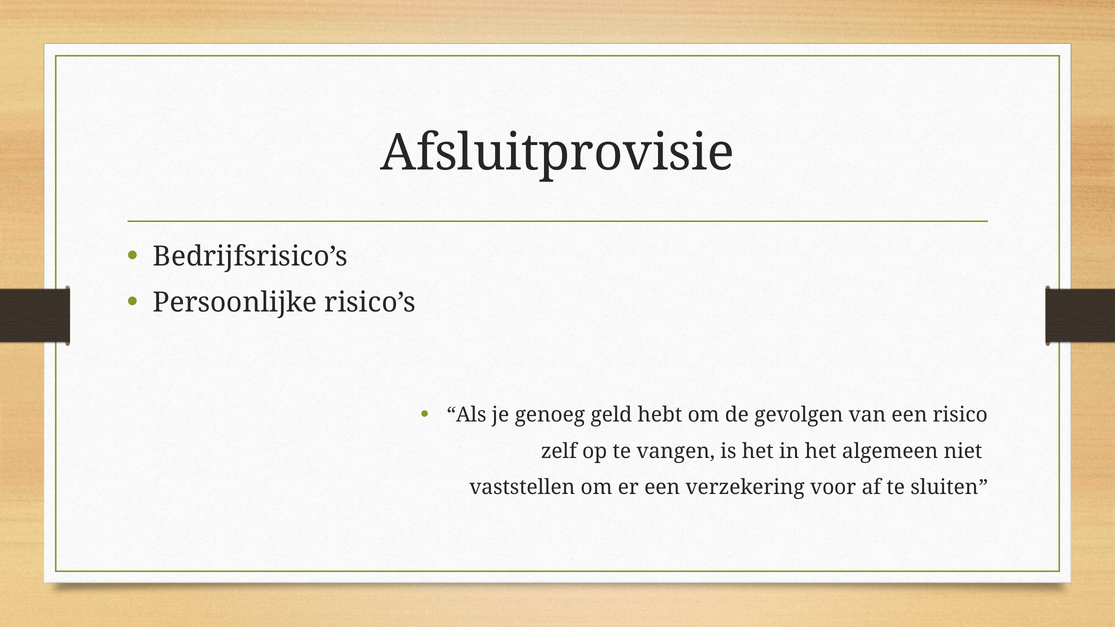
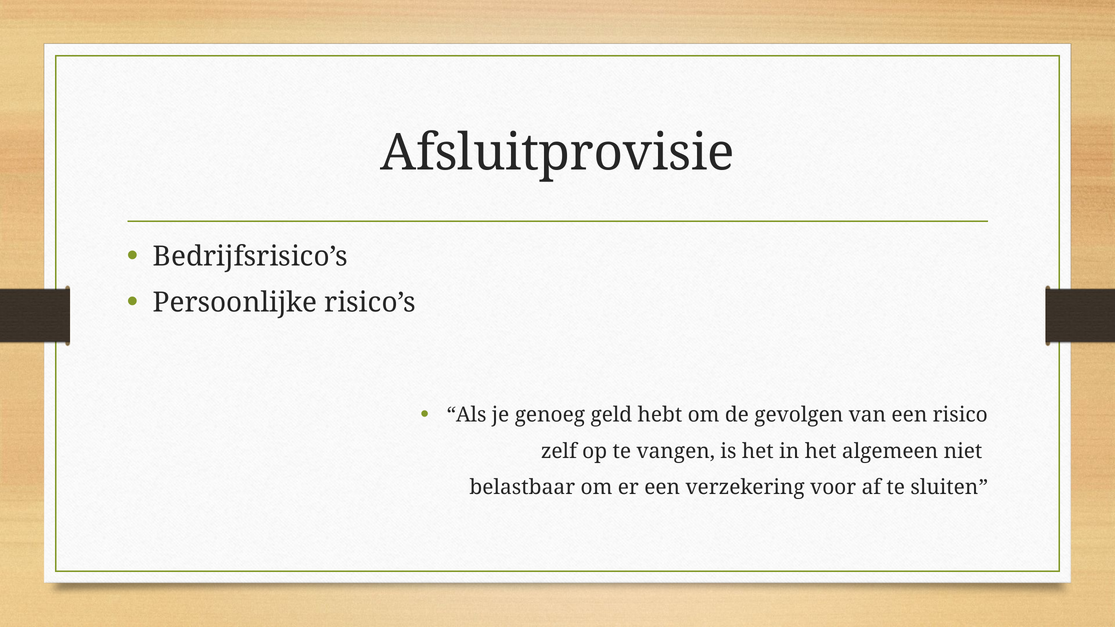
vaststellen: vaststellen -> belastbaar
